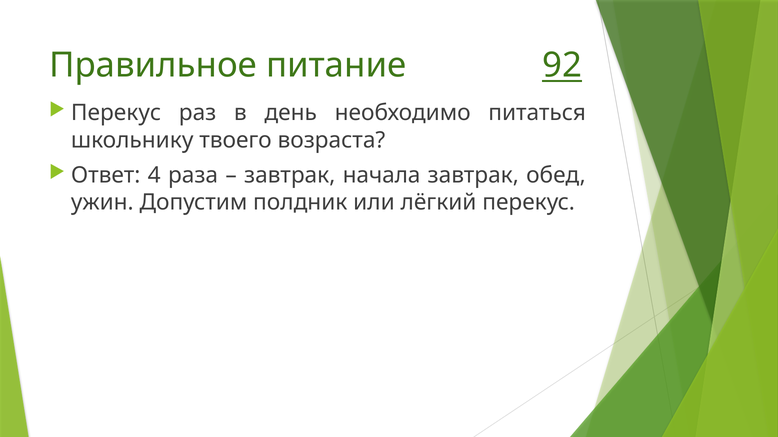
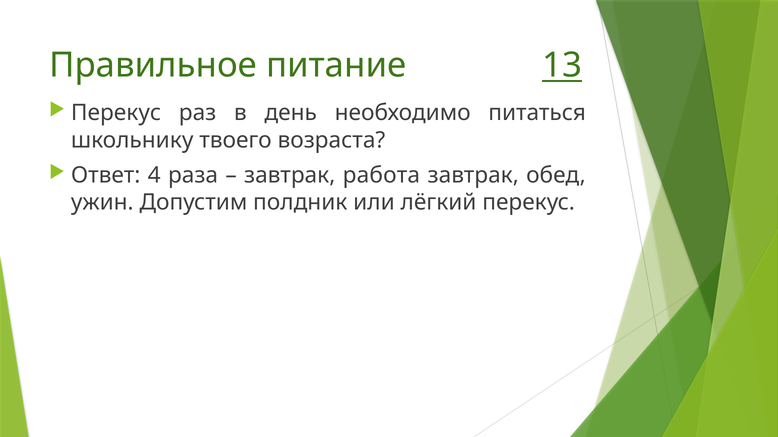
92: 92 -> 13
начала: начала -> работа
